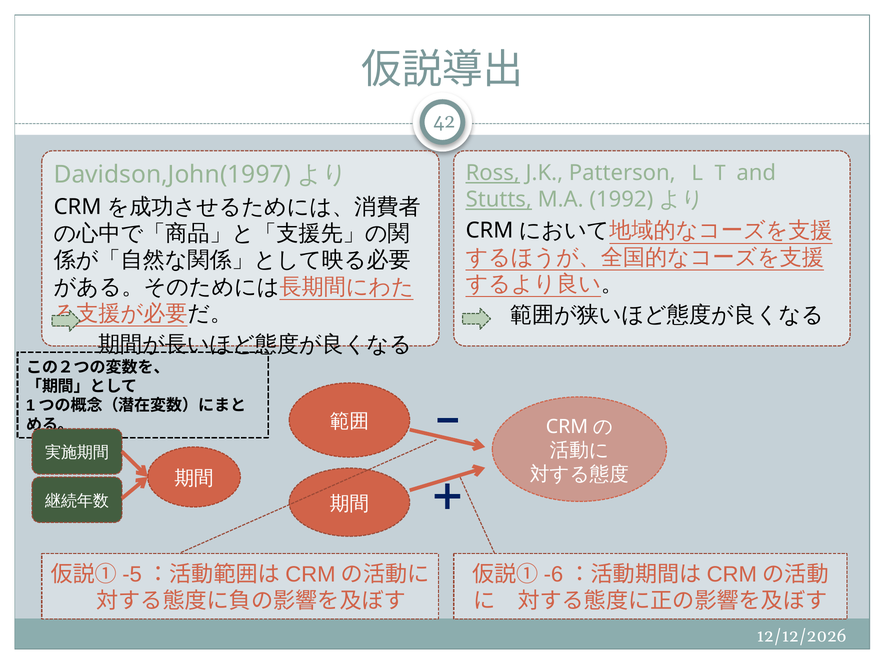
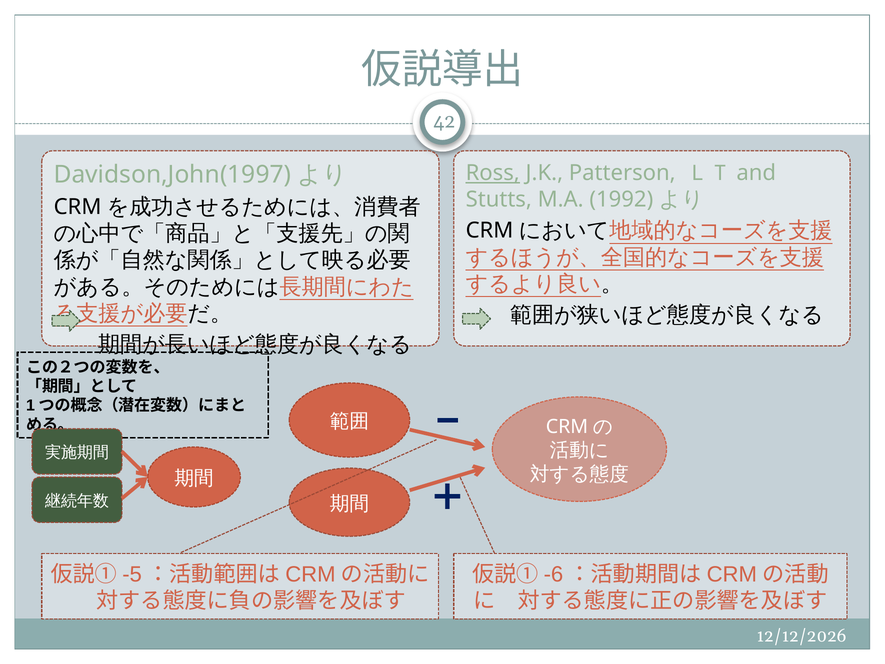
Stutts underline: present -> none
